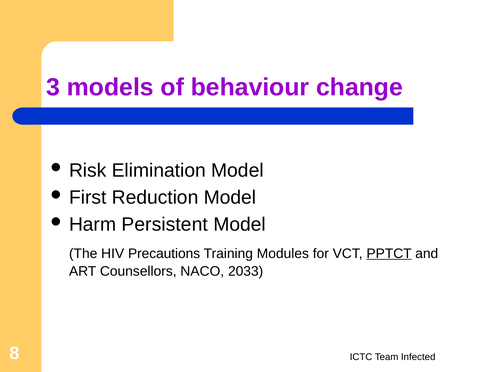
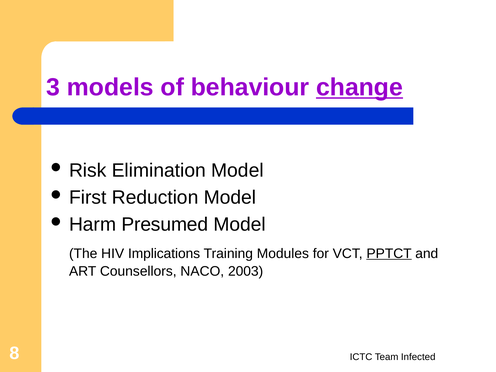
change underline: none -> present
Persistent: Persistent -> Presumed
Precautions: Precautions -> Implications
2033: 2033 -> 2003
